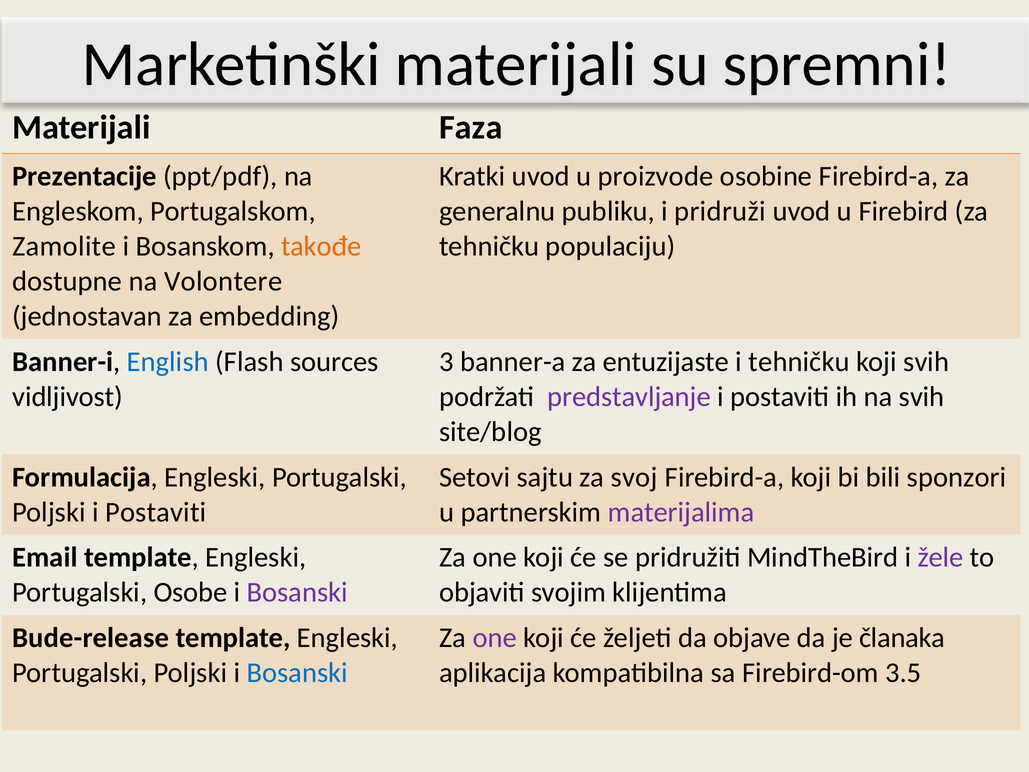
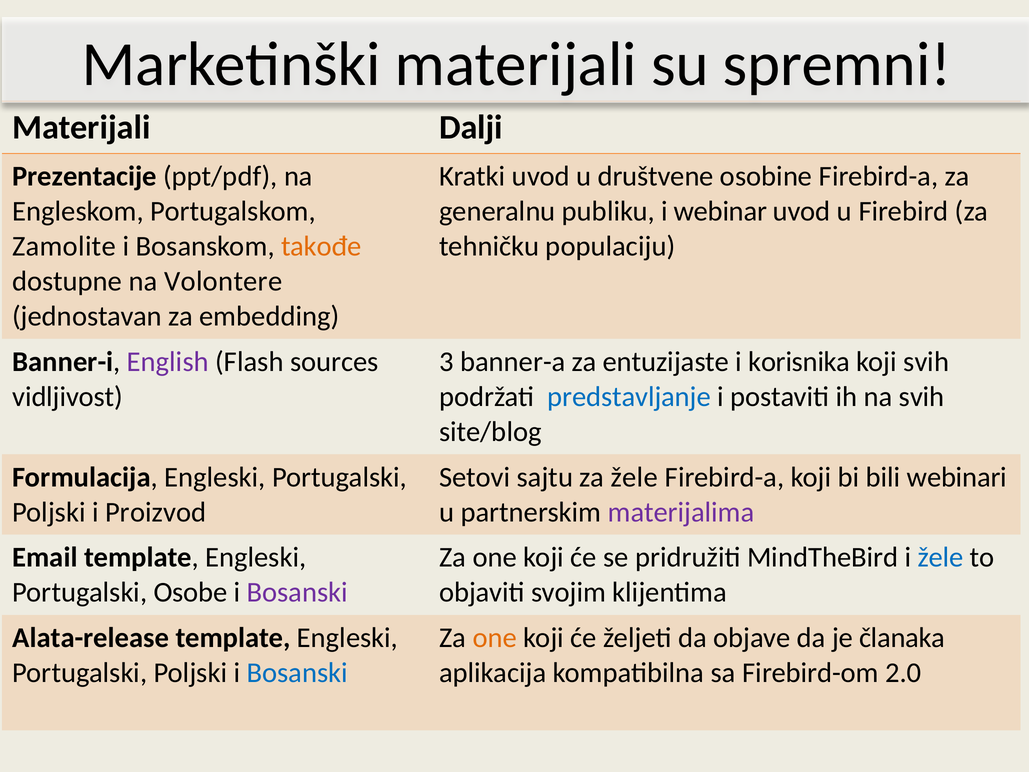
Faza: Faza -> Dalji
proizvode: proizvode -> društvene
pridruži: pridruži -> webinar
English colour: blue -> purple
i tehničku: tehničku -> korisnika
predstavljanje colour: purple -> blue
za svoj: svoj -> žele
sponzori: sponzori -> webinari
Poljski i Postaviti: Postaviti -> Proizvod
žele at (941, 557) colour: purple -> blue
Bude-release: Bude-release -> Alata-release
one at (495, 638) colour: purple -> orange
3.5: 3.5 -> 2.0
